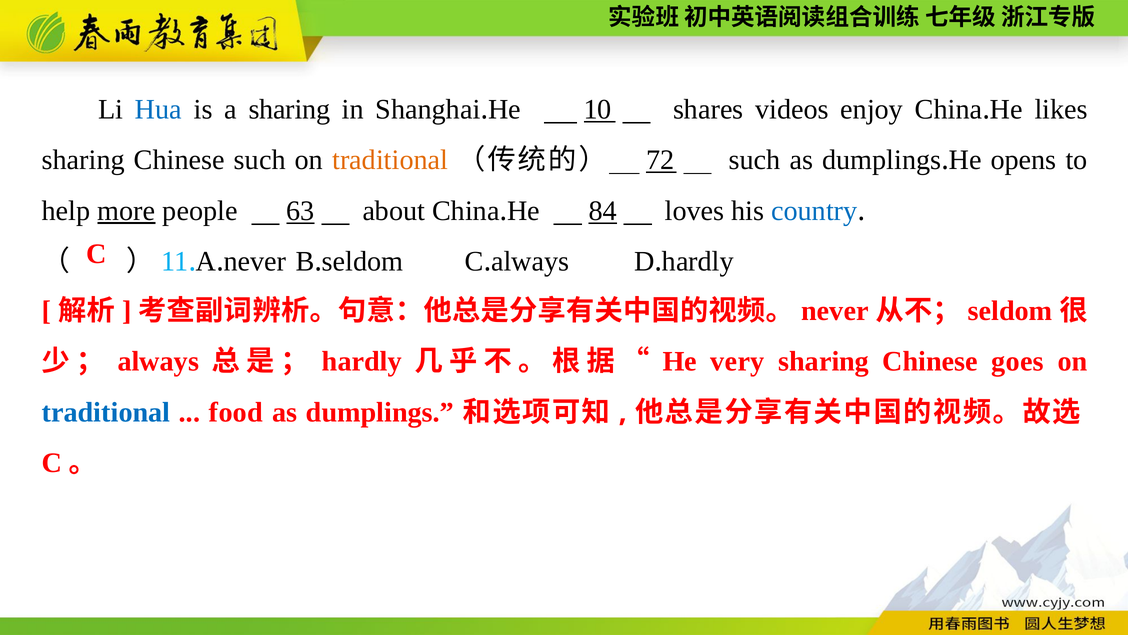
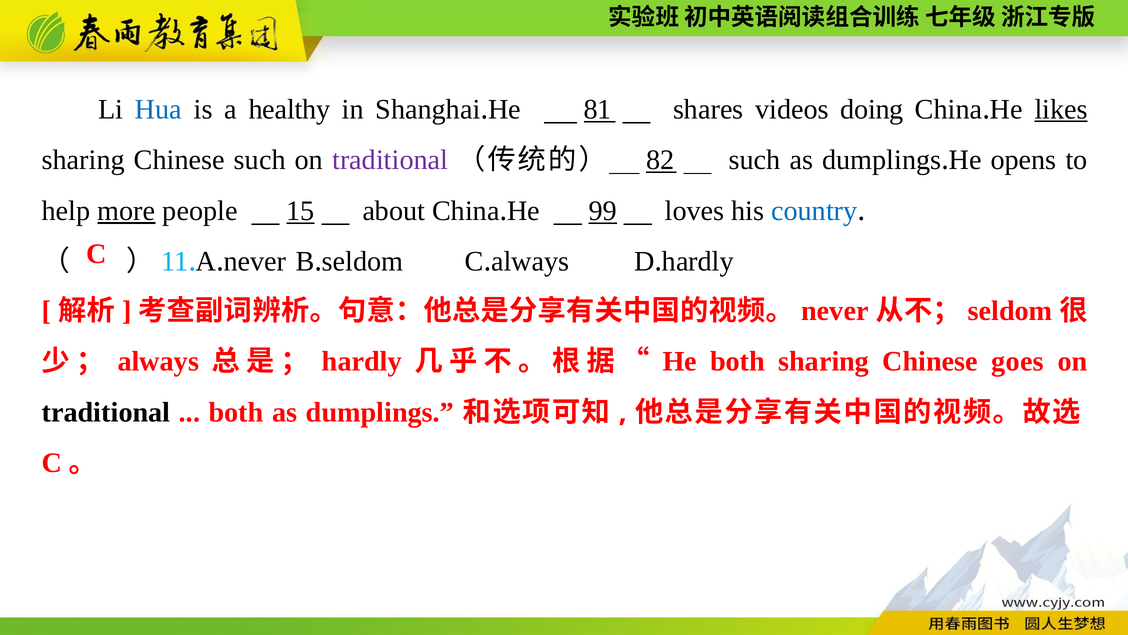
a sharing: sharing -> healthy
10: 10 -> 81
enjoy: enjoy -> doing
likes underline: none -> present
traditional at (390, 160) colour: orange -> purple
72: 72 -> 82
63: 63 -> 15
84: 84 -> 99
very at (737, 361): very -> both
traditional at (106, 412) colour: blue -> black
food at (236, 412): food -> both
